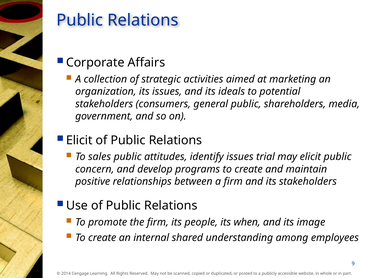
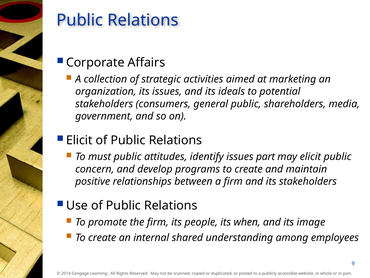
sales: sales -> must
issues trial: trial -> part
